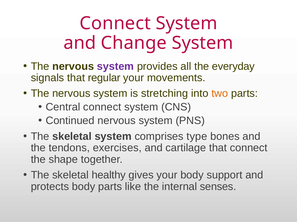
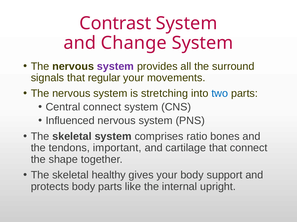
Connect at (115, 23): Connect -> Contrast
everyday: everyday -> surround
two colour: orange -> blue
Continued: Continued -> Influenced
type: type -> ratio
exercises: exercises -> important
senses: senses -> upright
